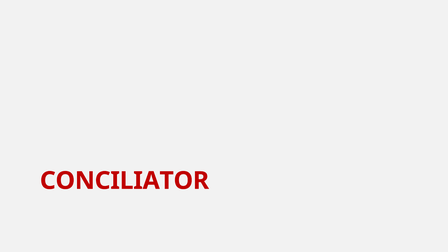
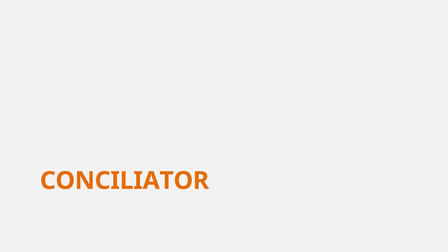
CONCILIATOR colour: red -> orange
